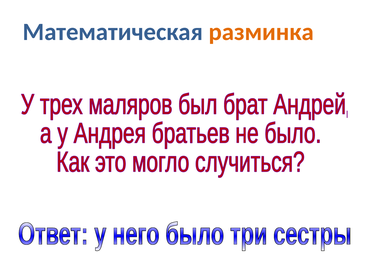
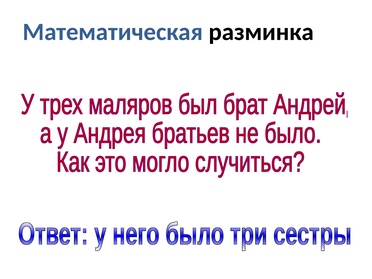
разминка colour: orange -> black
